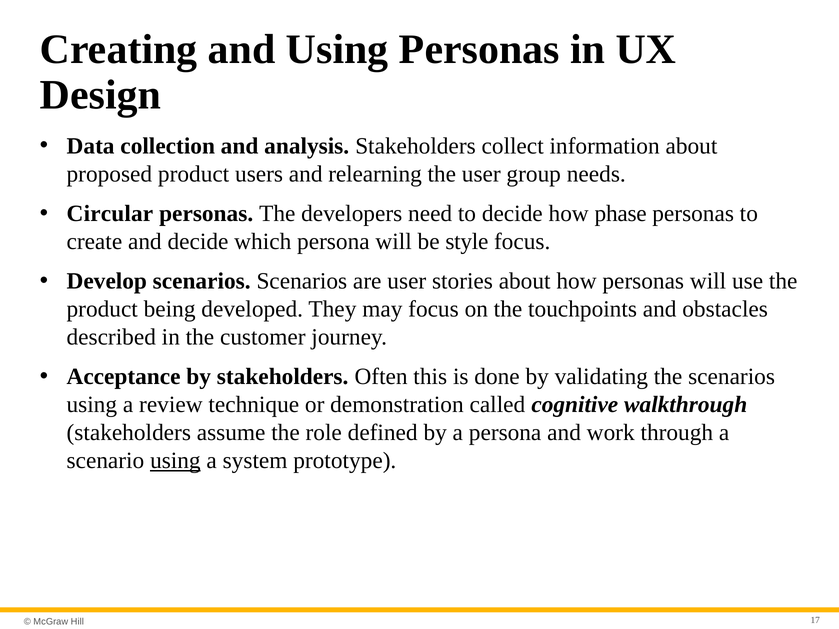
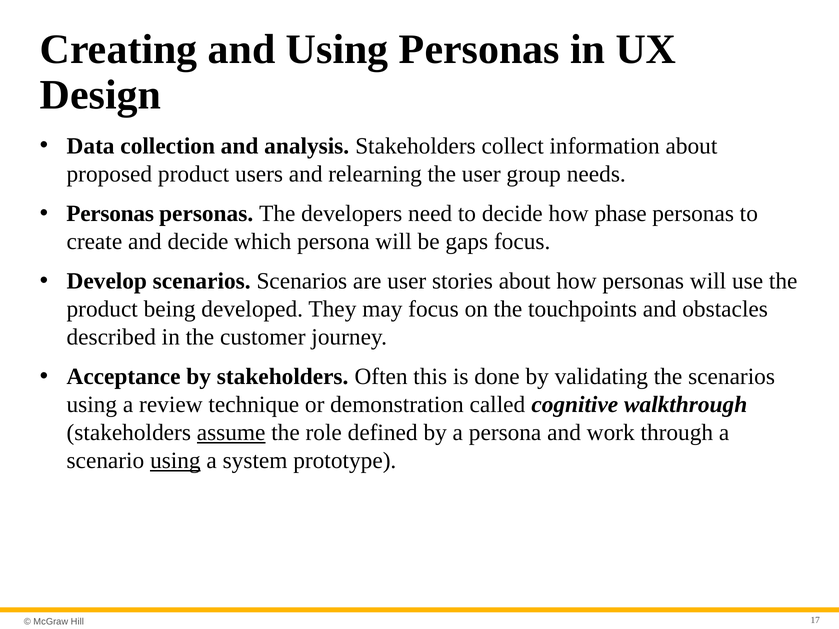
Circular at (110, 214): Circular -> Personas
style: style -> gaps
assume underline: none -> present
